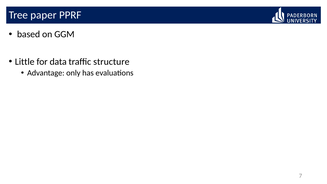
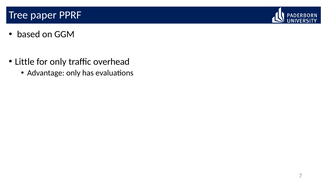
for data: data -> only
structure: structure -> overhead
